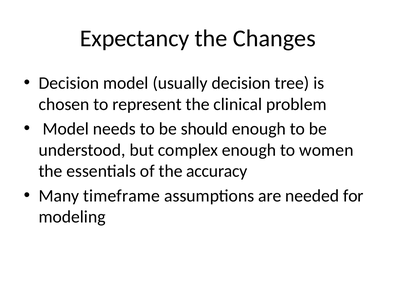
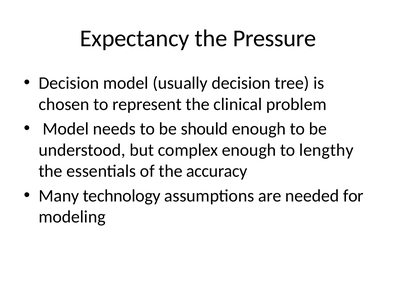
Changes: Changes -> Pressure
women: women -> lengthy
timeframe: timeframe -> technology
